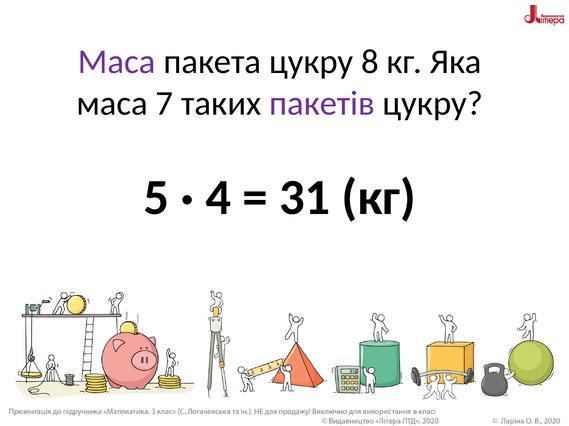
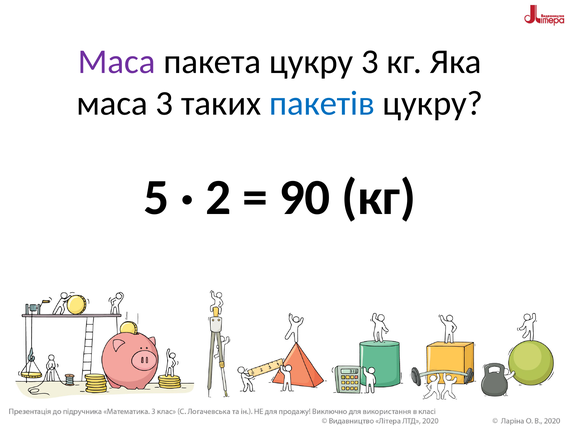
цукру 8: 8 -> 3
маса 7: 7 -> 3
пакетів colour: purple -> blue
4: 4 -> 2
31: 31 -> 90
